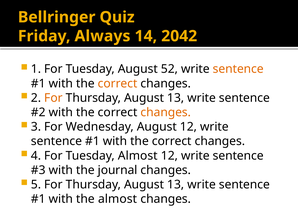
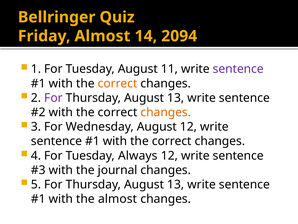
Friday Always: Always -> Almost
2042: 2042 -> 2094
52: 52 -> 11
sentence at (238, 69) colour: orange -> purple
For at (53, 98) colour: orange -> purple
Tuesday Almost: Almost -> Always
